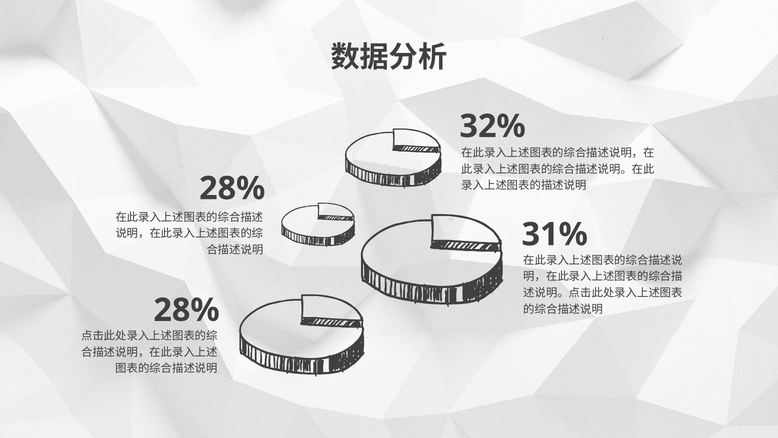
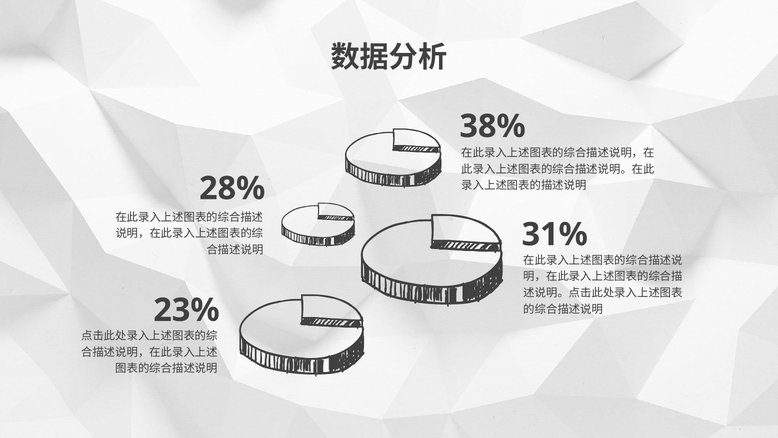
32%: 32% -> 38%
28% at (187, 310): 28% -> 23%
